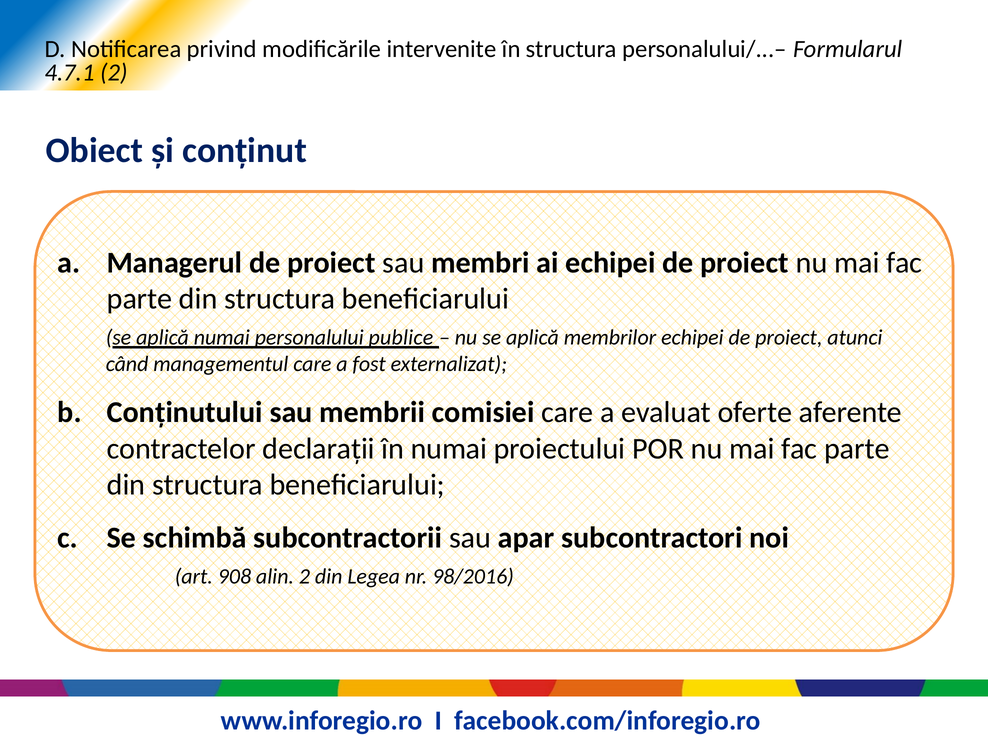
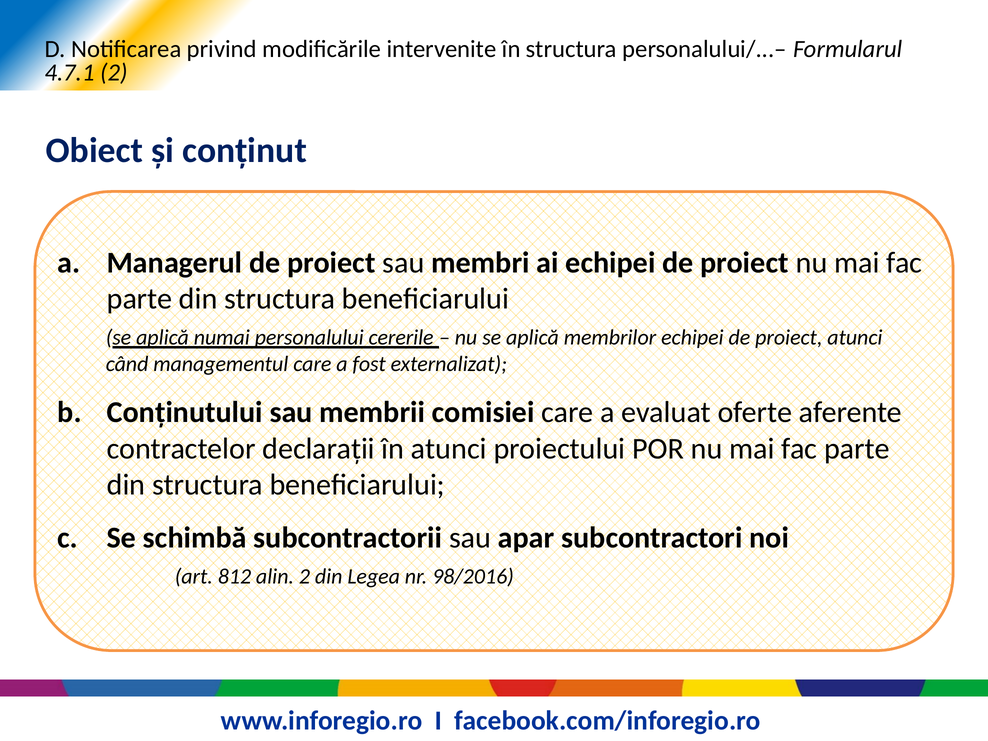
publice: publice -> cererile
în numai: numai -> atunci
908: 908 -> 812
